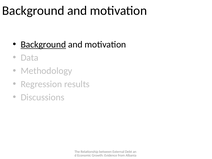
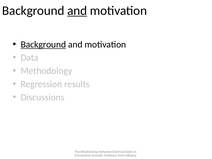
and at (77, 11) underline: none -> present
